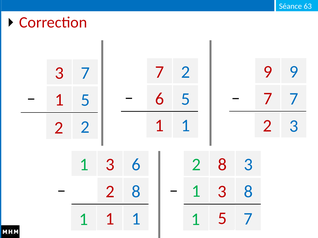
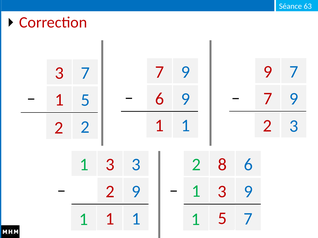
9 9: 9 -> 7
2 at (186, 72): 2 -> 9
7 at (294, 99): 7 -> 9
6 5: 5 -> 9
3 6: 6 -> 3
8 3: 3 -> 6
2 8: 8 -> 9
3 8: 8 -> 9
